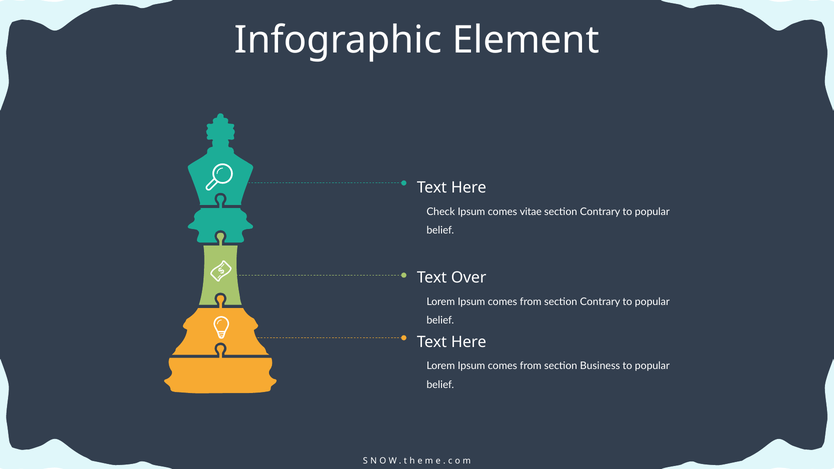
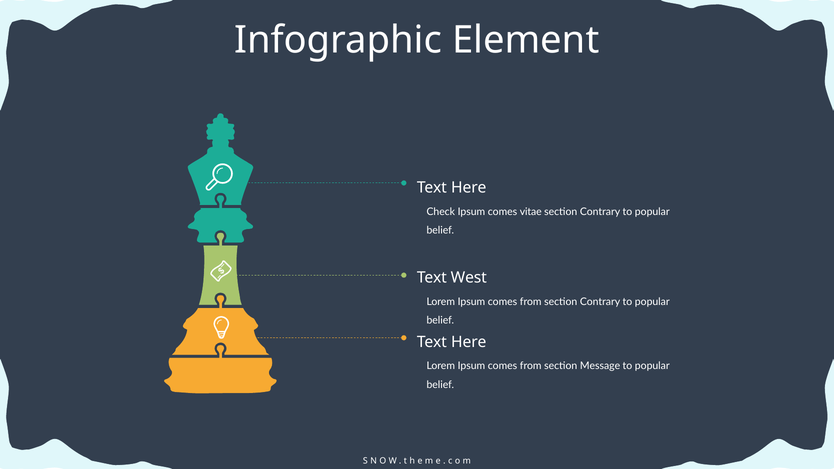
Over: Over -> West
Business: Business -> Message
